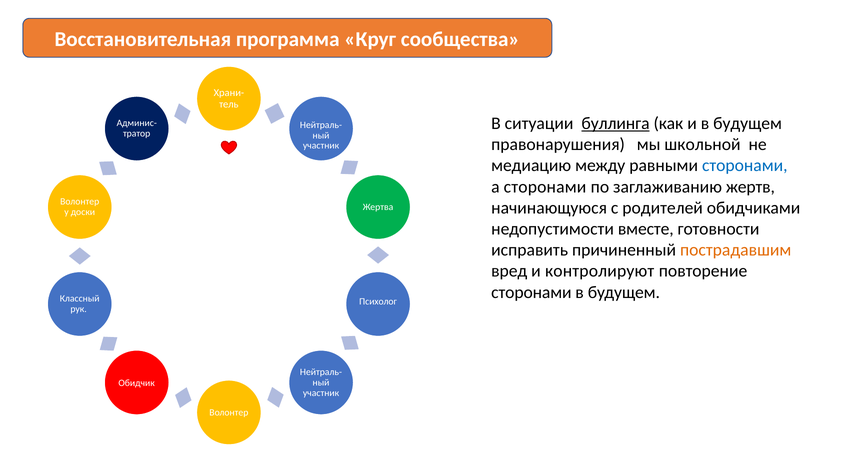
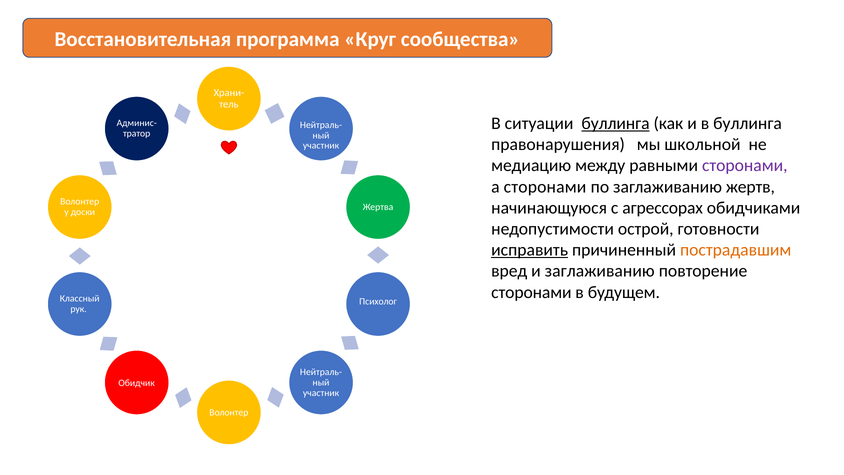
и в будущем: будущем -> буллинга
сторонами at (745, 166) colour: blue -> purple
родителей: родителей -> агрессорах
вместе: вместе -> острой
исправить underline: none -> present
и контролируют: контролируют -> заглаживанию
